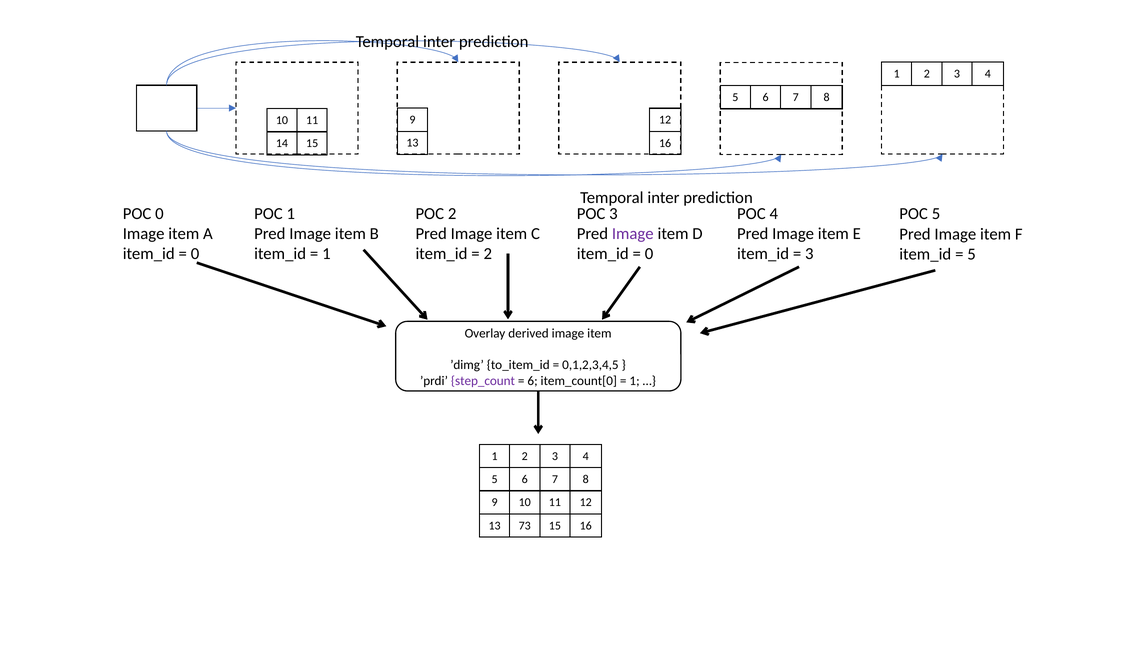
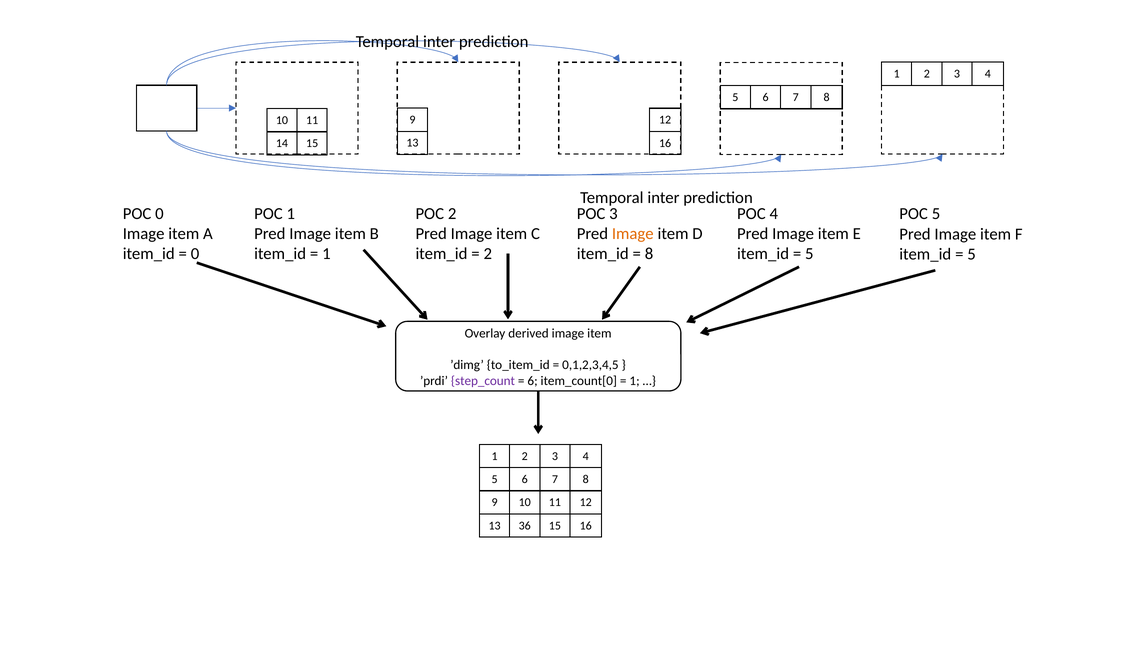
Image at (633, 234) colour: purple -> orange
0 at (649, 254): 0 -> 8
3 at (809, 254): 3 -> 5
73: 73 -> 36
